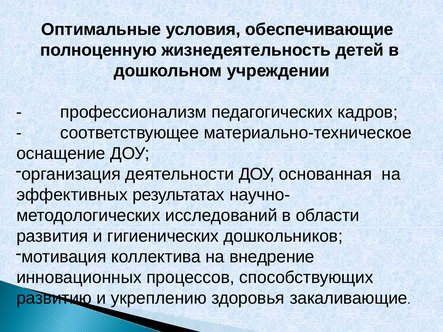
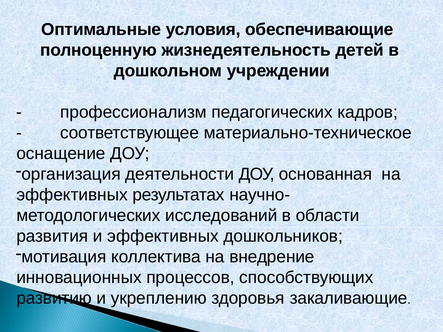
и гигиенических: гигиенических -> эффективных
